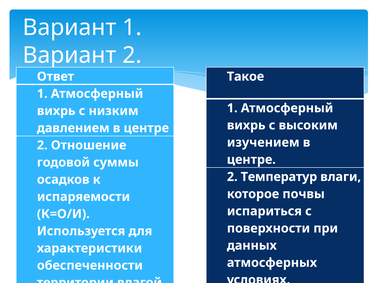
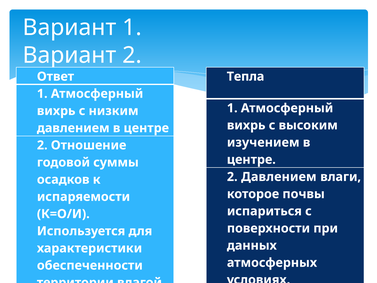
Такое: Такое -> Тепла
2 Температур: Температур -> Давлением
